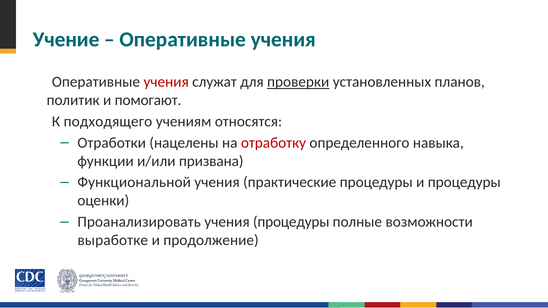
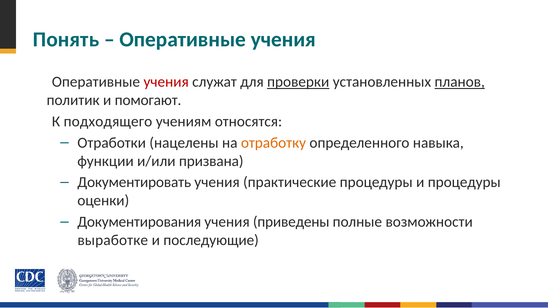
Учение: Учение -> Понять
планов underline: none -> present
отработку colour: red -> orange
Функциональной: Функциональной -> Документировать
Проанализировать: Проанализировать -> Документирования
учения процедуры: процедуры -> приведены
продолжение: продолжение -> последующие
